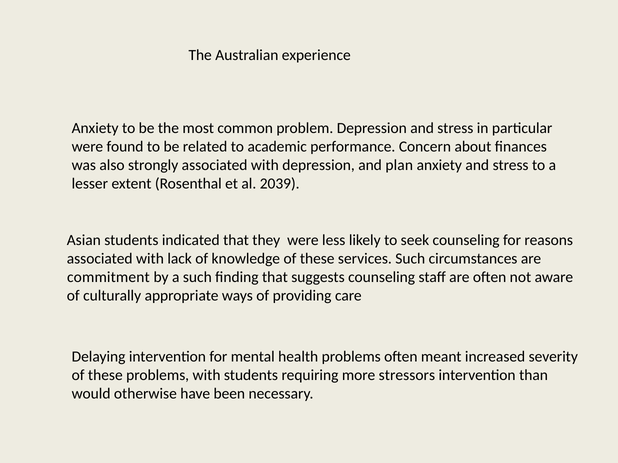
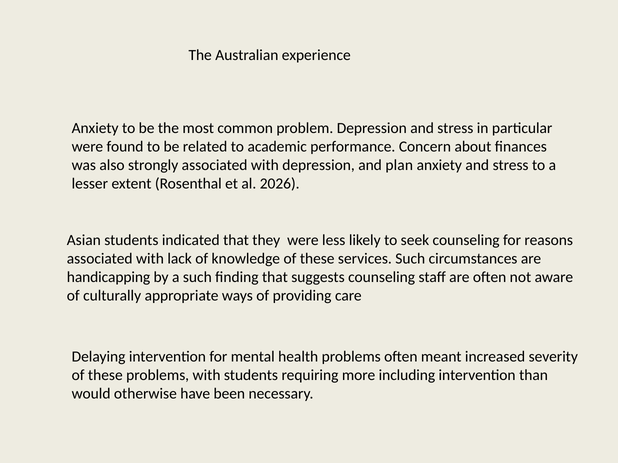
2039: 2039 -> 2026
commitment: commitment -> handicapping
stressors: stressors -> including
